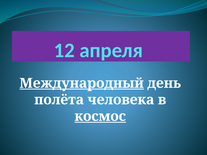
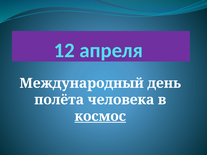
Международный underline: present -> none
